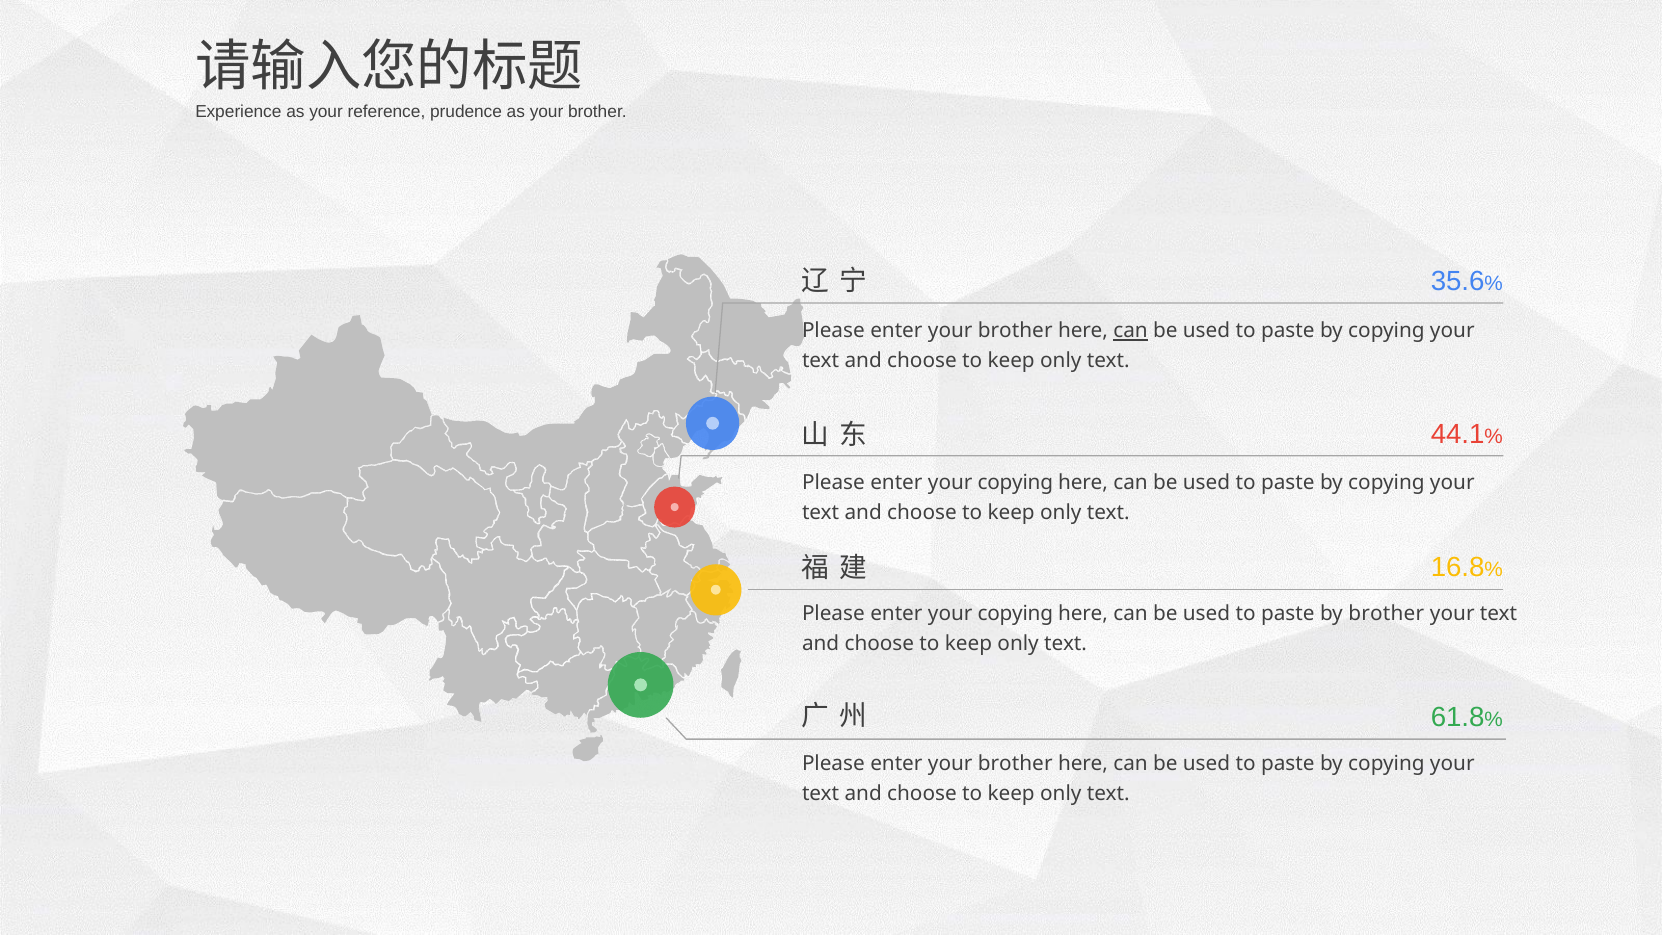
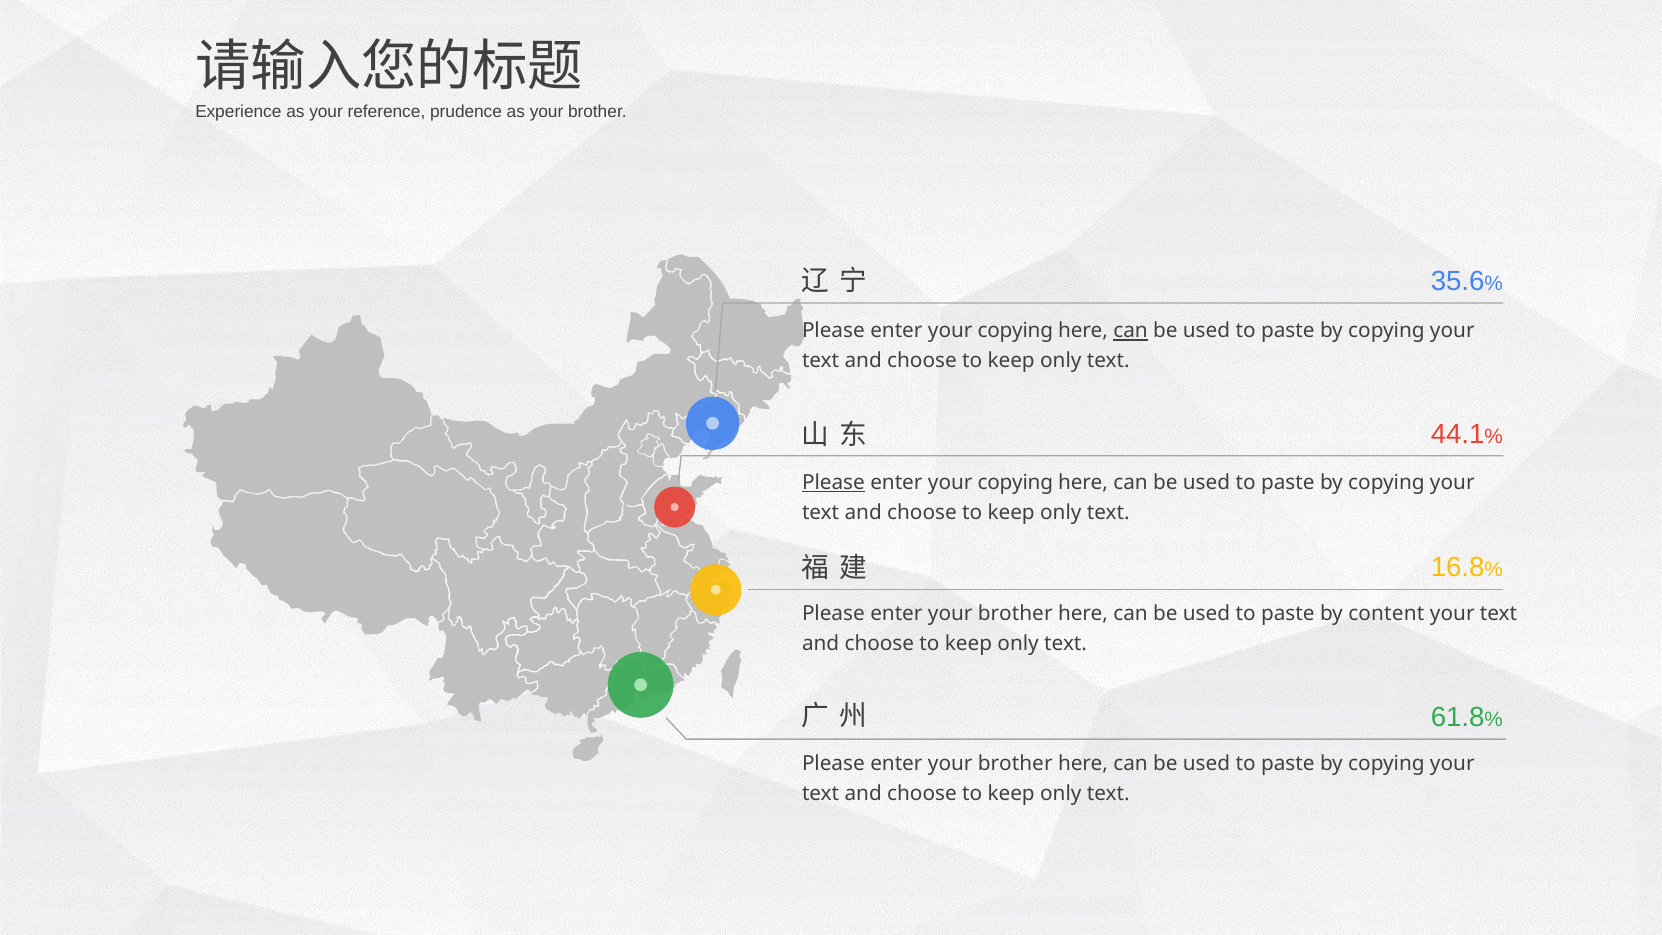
brother at (1015, 331): brother -> copying
Please at (833, 482) underline: none -> present
copying at (1015, 614): copying -> brother
by brother: brother -> content
